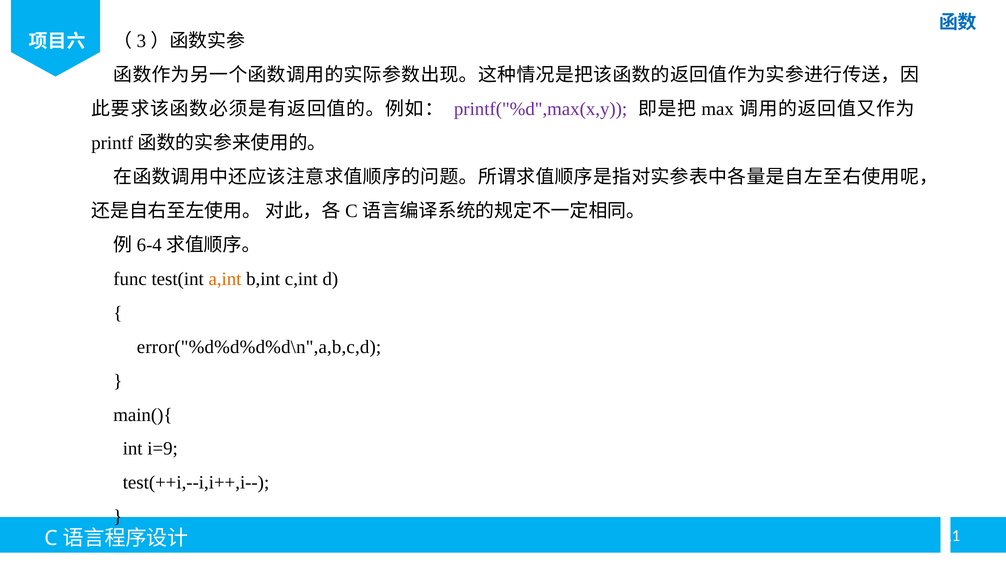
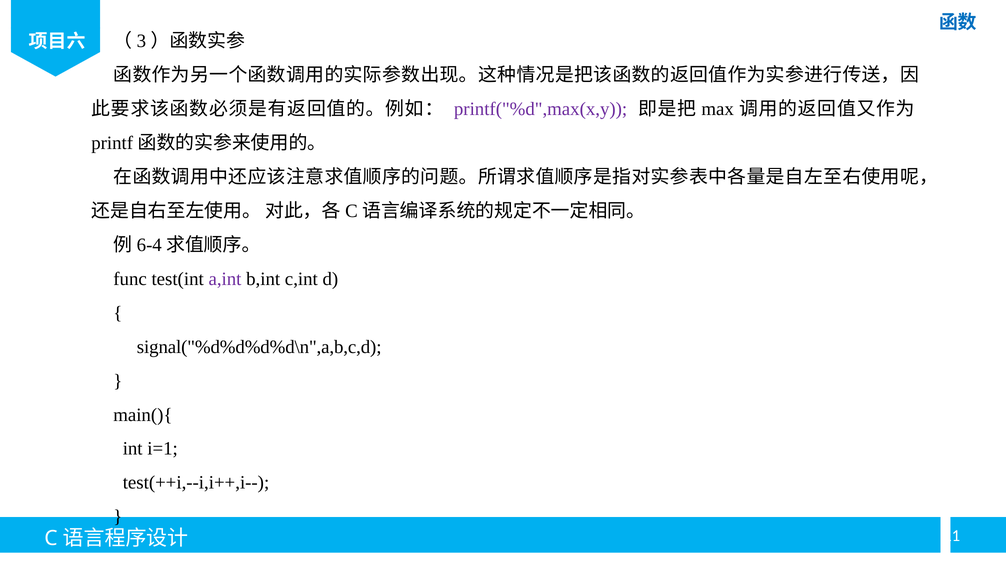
a,int colour: orange -> purple
error("%d%d%d%d\n",a,b,c,d: error("%d%d%d%d\n",a,b,c,d -> signal("%d%d%d%d\n",a,b,c,d
i=9: i=9 -> i=1
